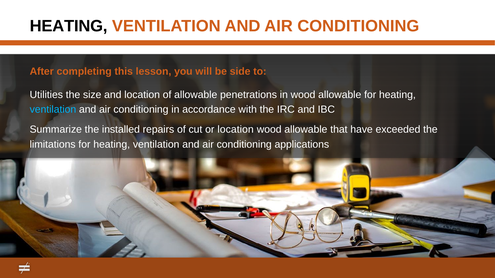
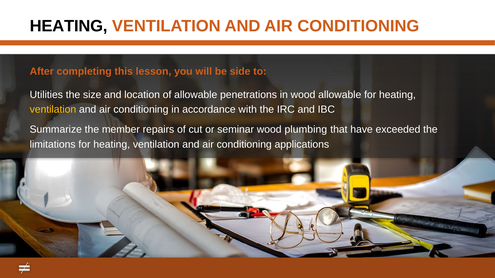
ventilation at (53, 110) colour: light blue -> yellow
installed: installed -> member
or location: location -> seminar
allowable at (306, 130): allowable -> plumbing
